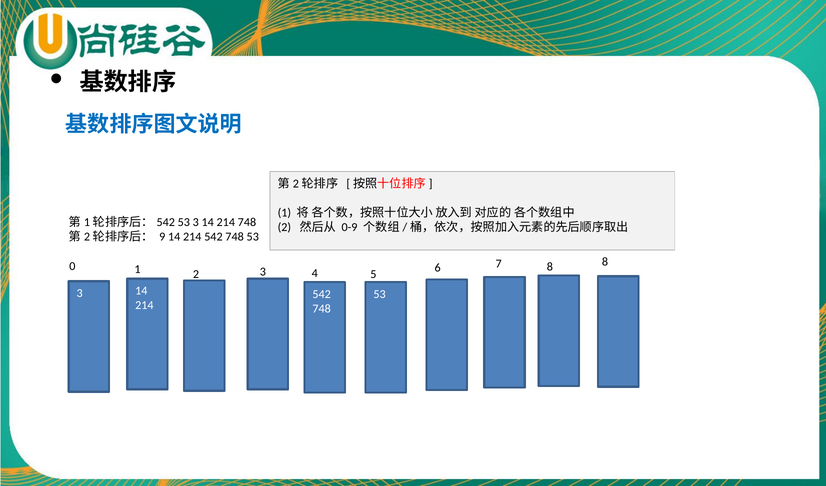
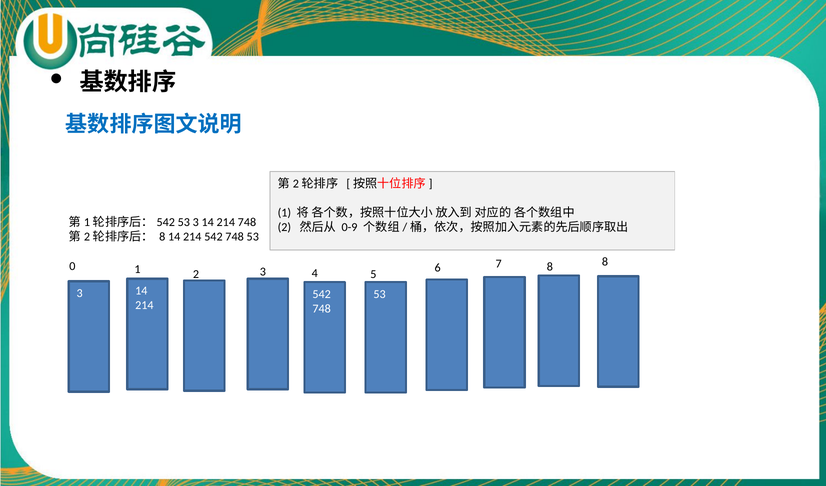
9 at (162, 237): 9 -> 8
